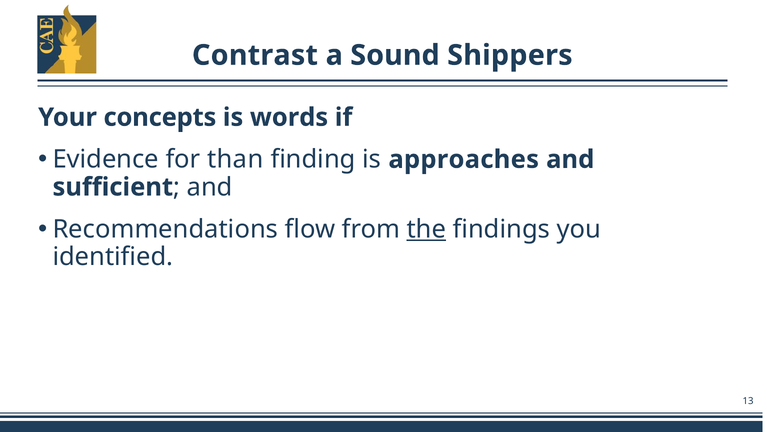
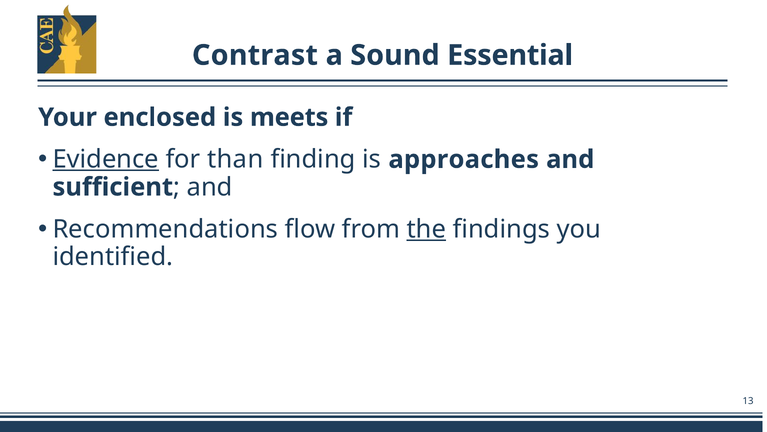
Shippers: Shippers -> Essential
concepts: concepts -> enclosed
words: words -> meets
Evidence underline: none -> present
